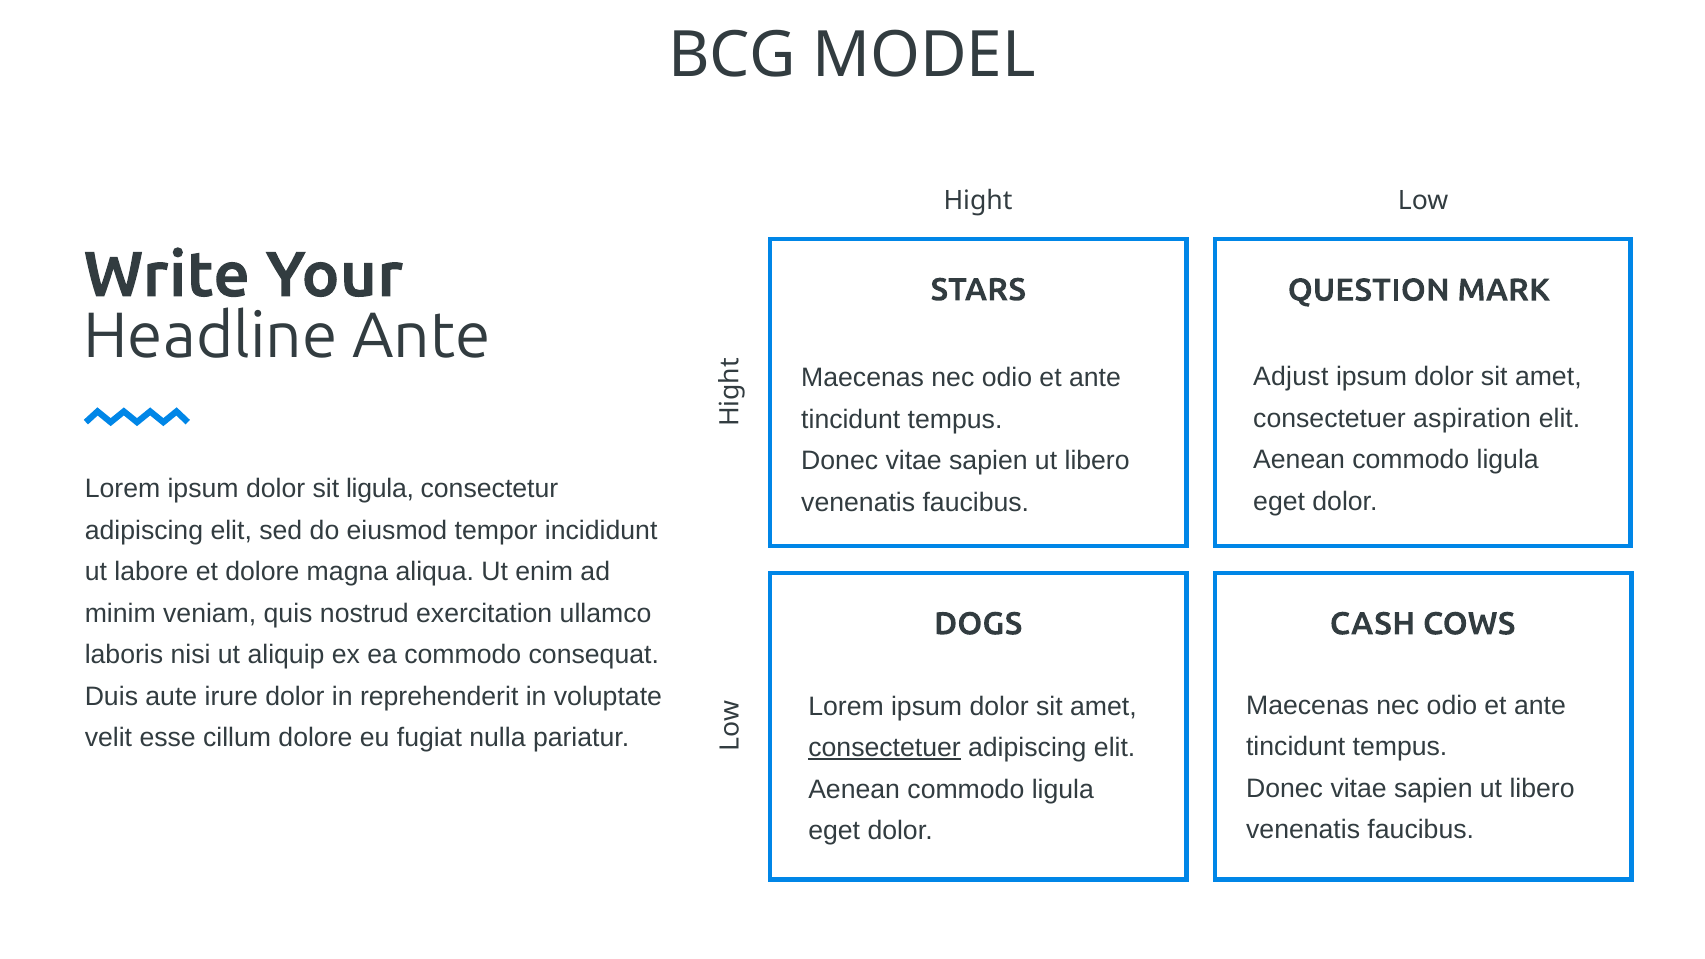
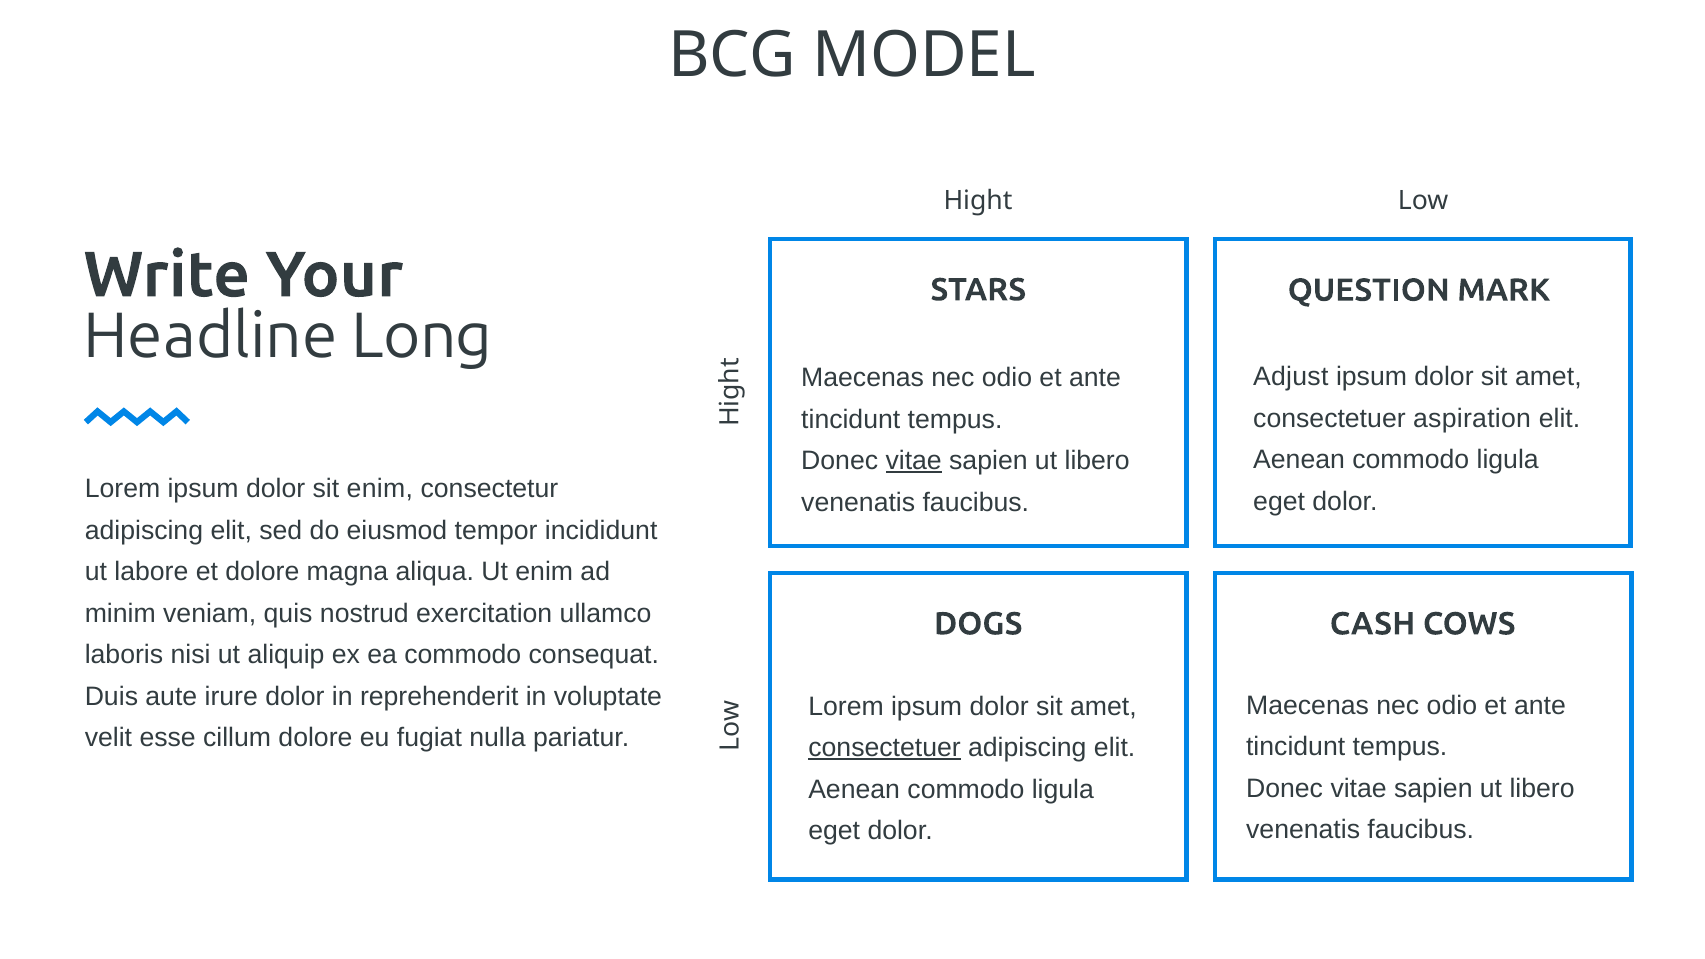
Headline Ante: Ante -> Long
vitae at (914, 461) underline: none -> present
sit ligula: ligula -> enim
